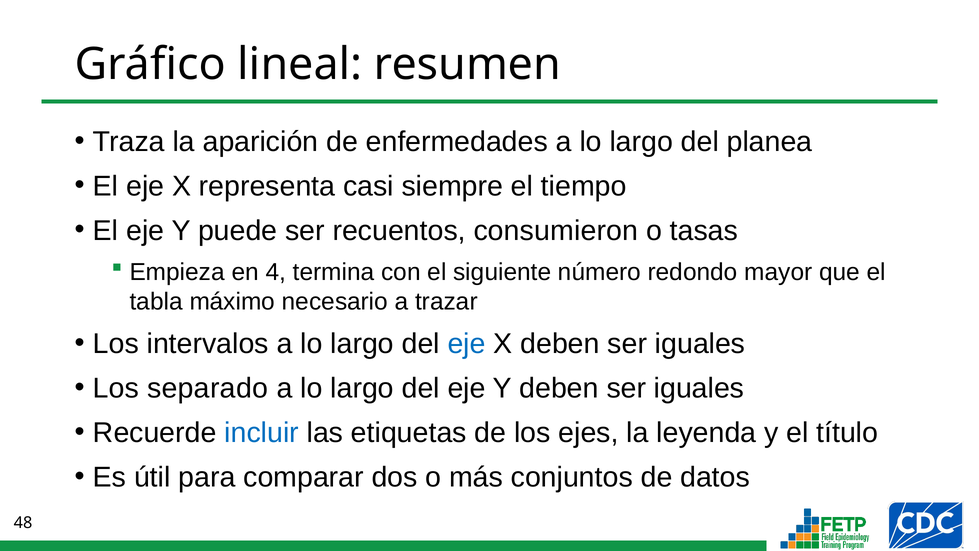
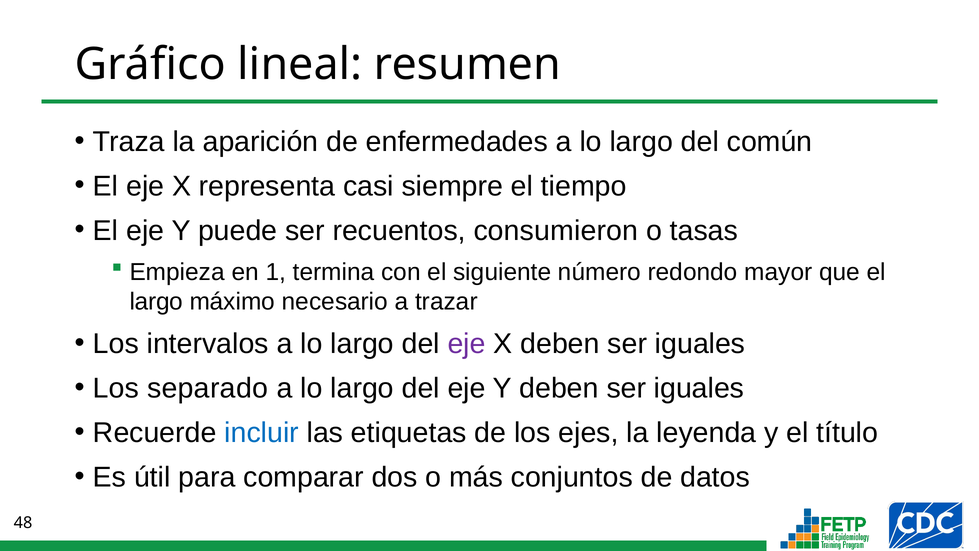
planea: planea -> común
4: 4 -> 1
tabla at (156, 302): tabla -> largo
eje at (467, 344) colour: blue -> purple
